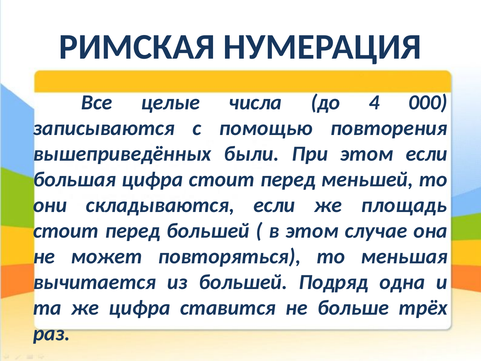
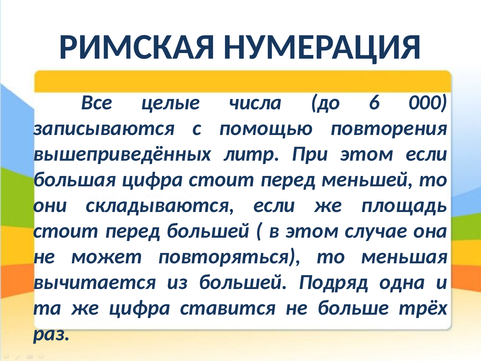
4: 4 -> 6
были: были -> литр
